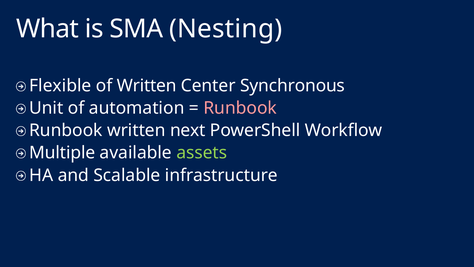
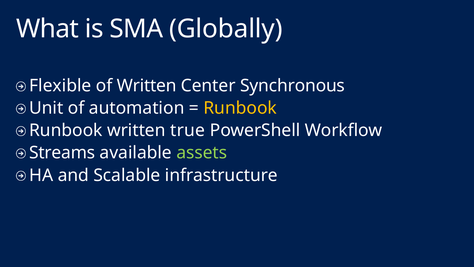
Nesting: Nesting -> Globally
Runbook at (240, 108) colour: pink -> yellow
next: next -> true
Multiple: Multiple -> Streams
